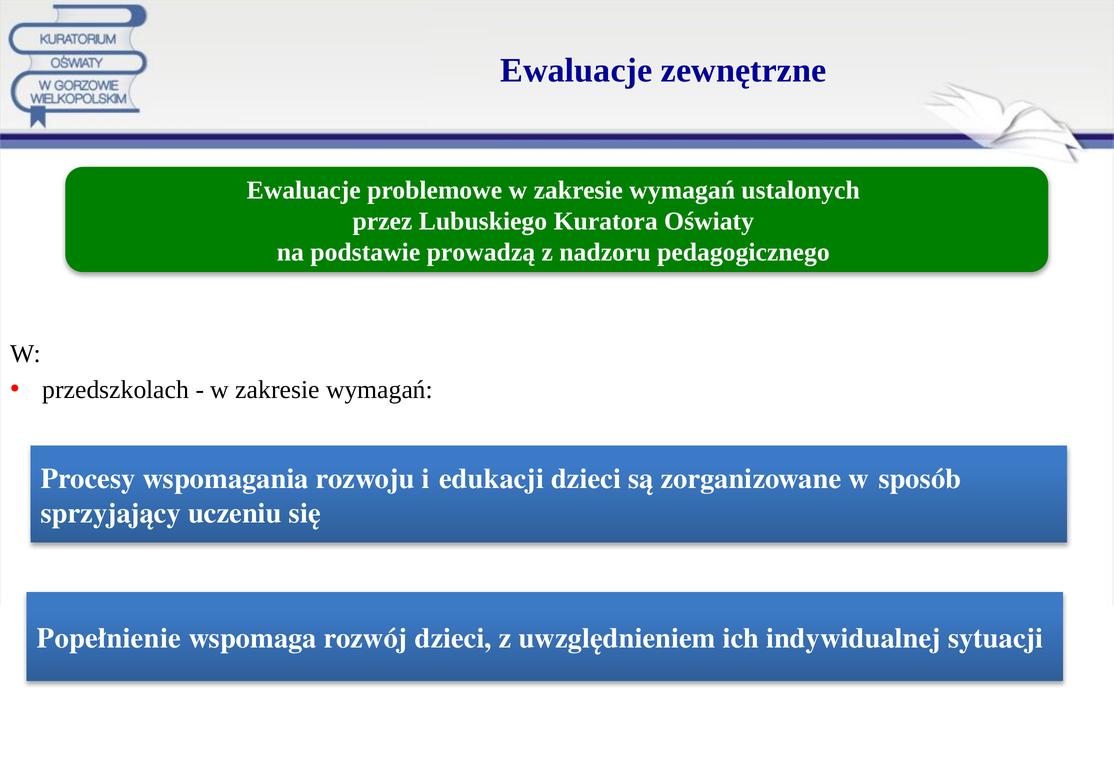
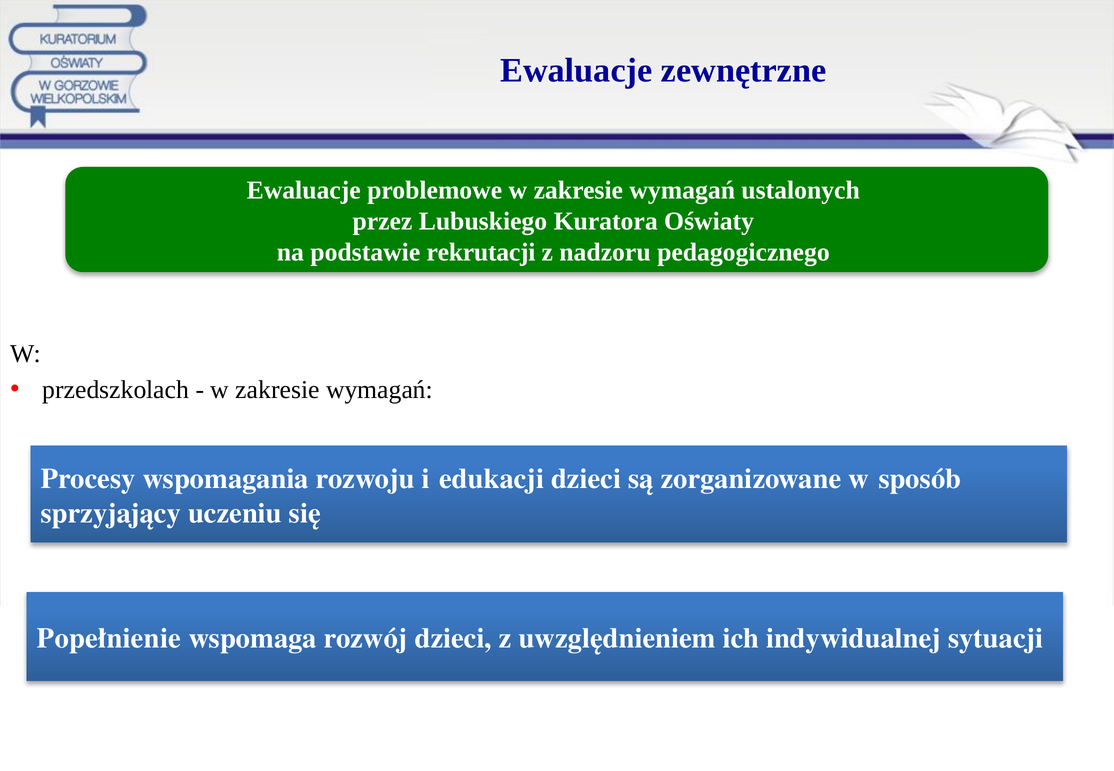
prowadzą: prowadzą -> rekrutacji
